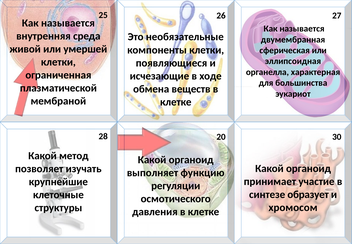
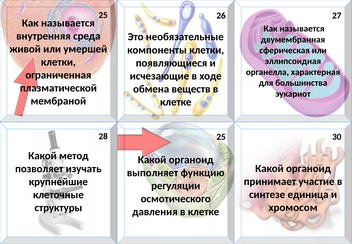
28 20: 20 -> 25
образует: образует -> единица
